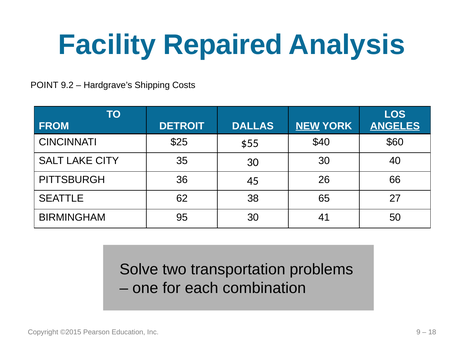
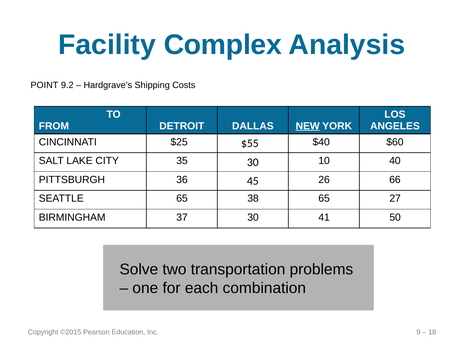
Repaired: Repaired -> Complex
ANGELES underline: present -> none
30 30: 30 -> 10
SEATTLE 62: 62 -> 65
95: 95 -> 37
